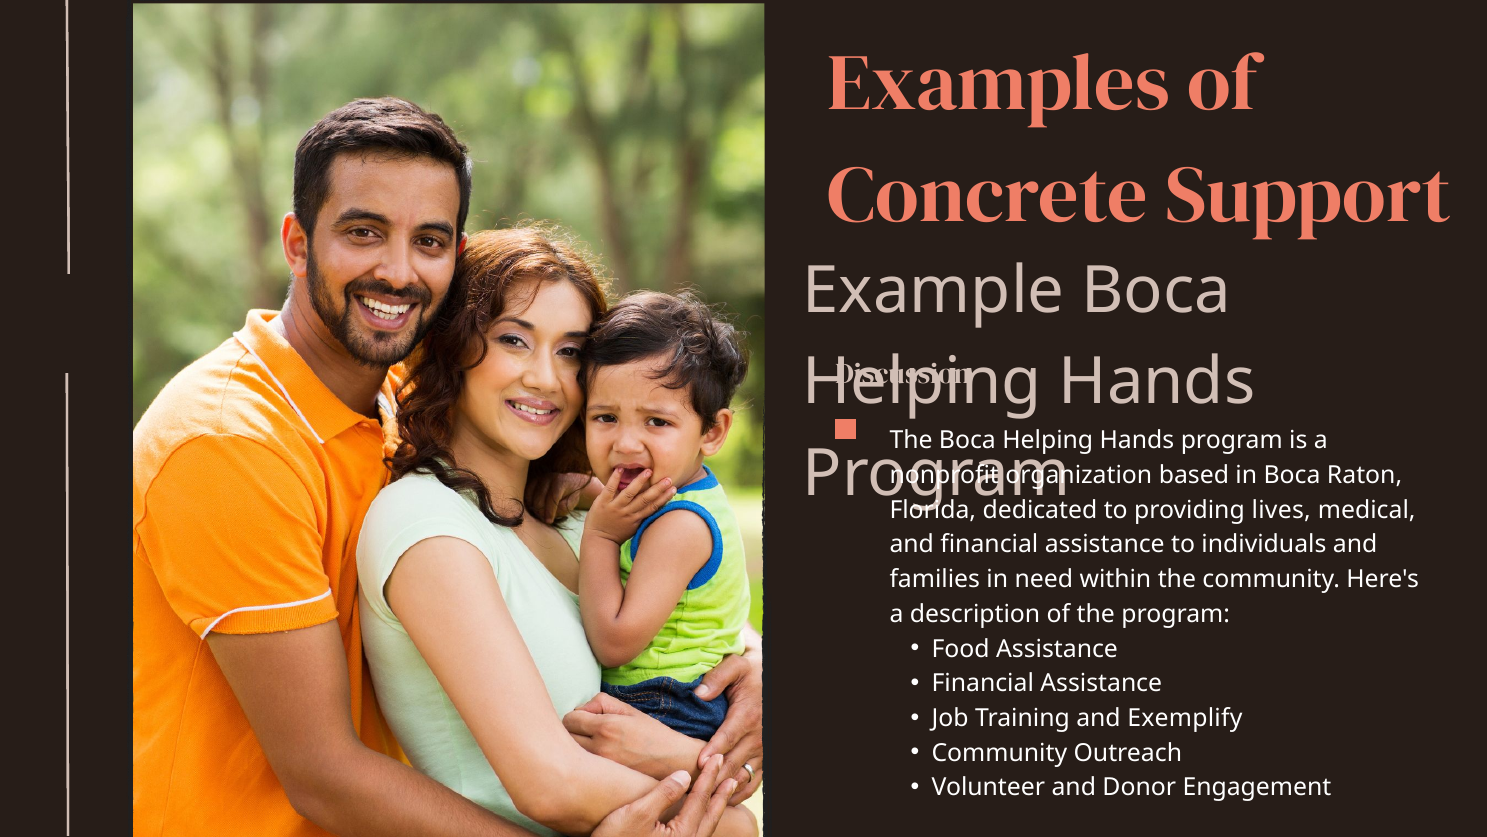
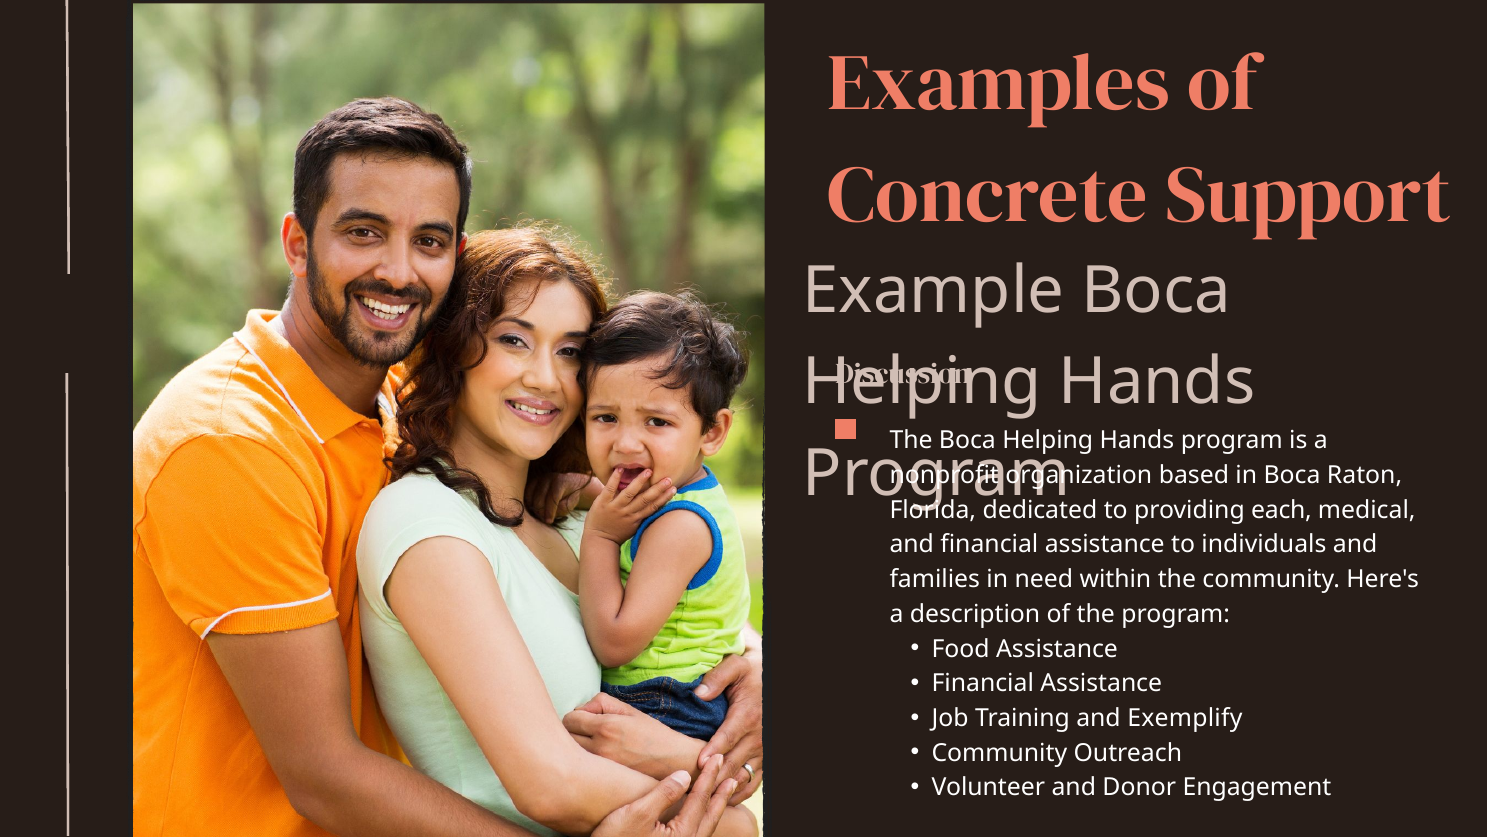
lives: lives -> each
